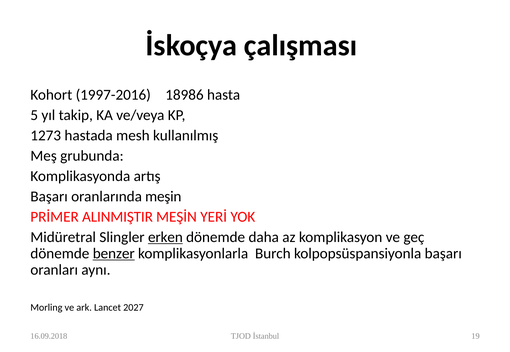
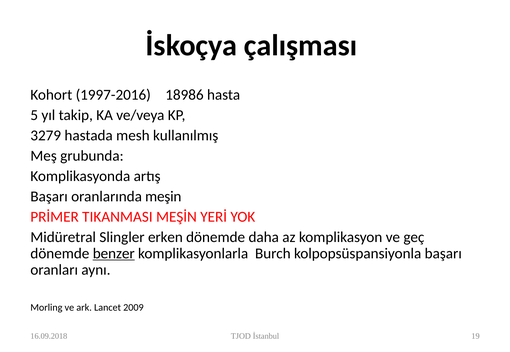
1273: 1273 -> 3279
ALINMIŞTIR: ALINMIŞTIR -> TIKANMASI
erken underline: present -> none
2027: 2027 -> 2009
